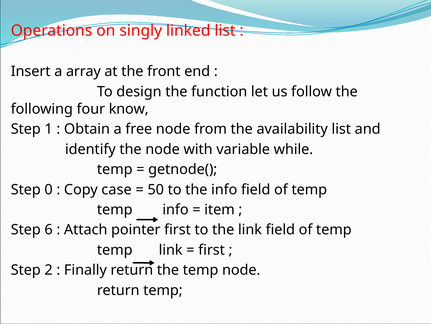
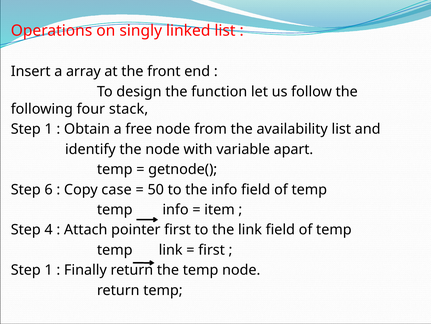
know: know -> stack
while: while -> apart
0: 0 -> 6
6: 6 -> 4
2 at (49, 270): 2 -> 1
